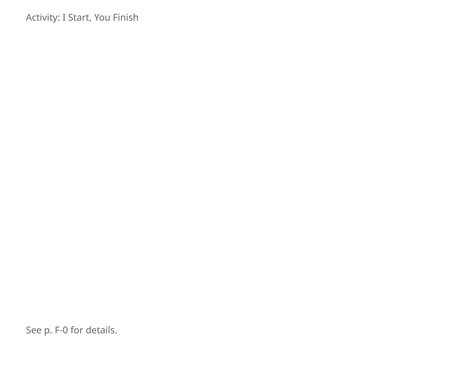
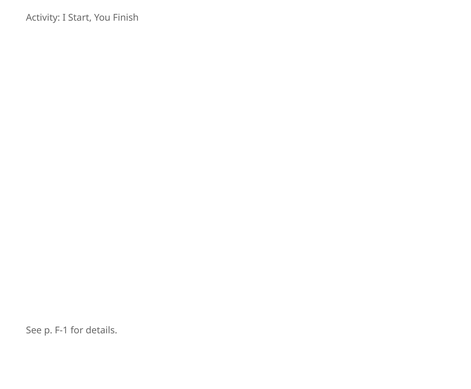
F-0: F-0 -> F-1
